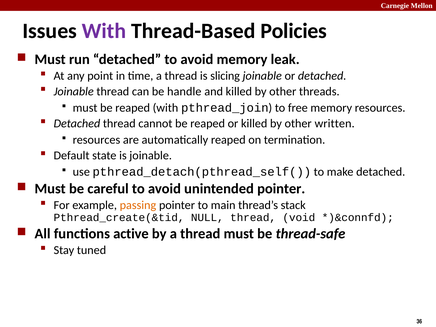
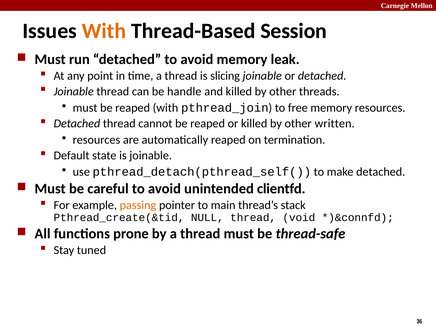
With at (104, 31) colour: purple -> orange
Policies: Policies -> Session
unintended pointer: pointer -> clientfd
active: active -> prone
